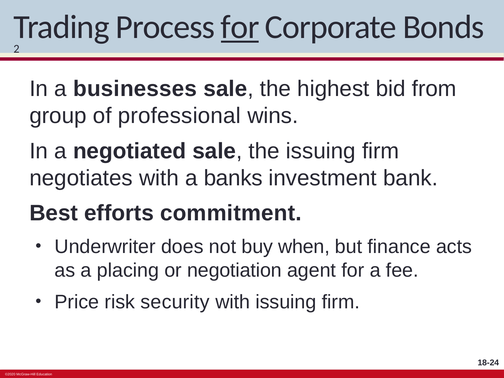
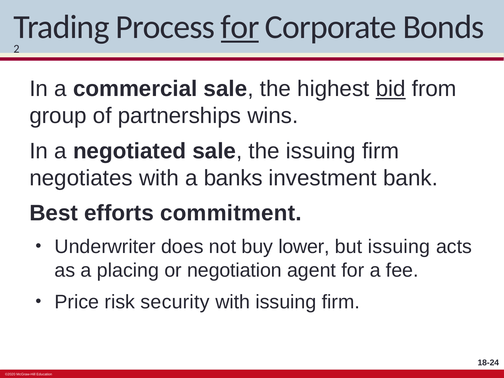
businesses: businesses -> commercial
bid underline: none -> present
professional: professional -> partnerships
when: when -> lower
but finance: finance -> issuing
